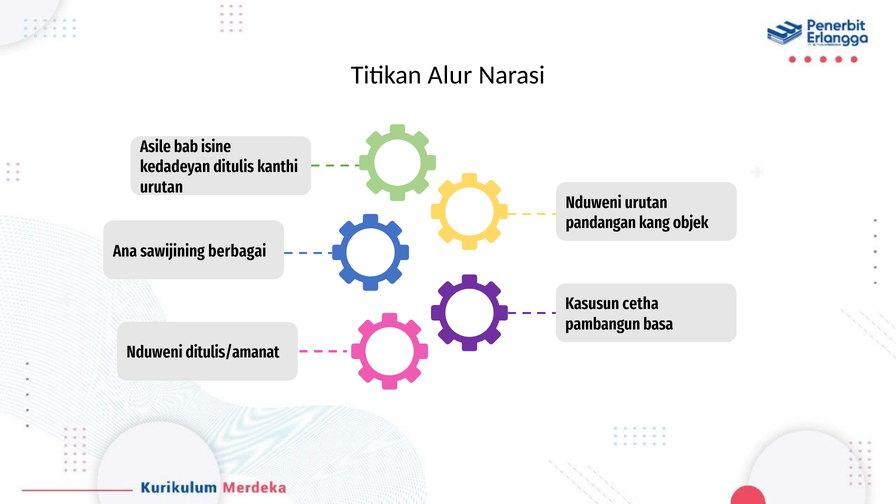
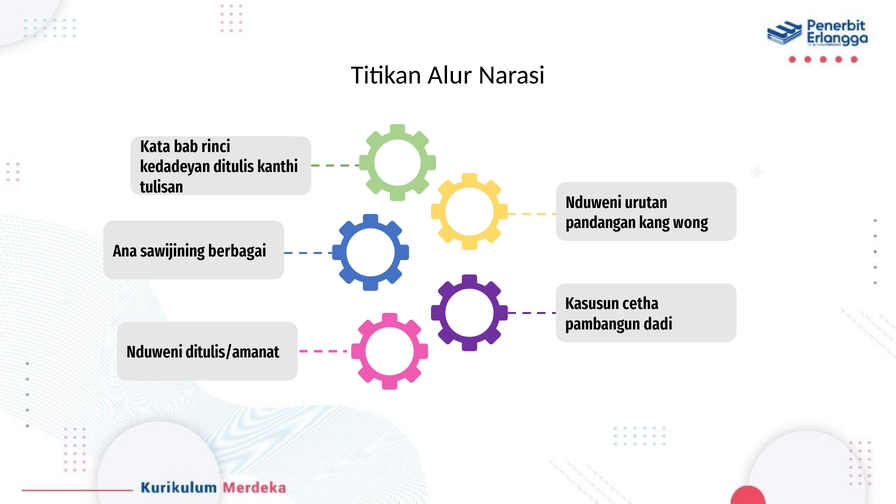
Asile: Asile -> Kata
isine: isine -> rinci
urutan at (162, 187): urutan -> tulisan
objek: objek -> wong
basa: basa -> dadi
